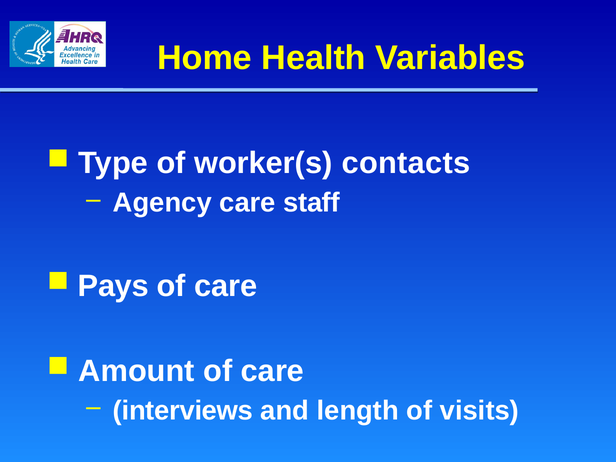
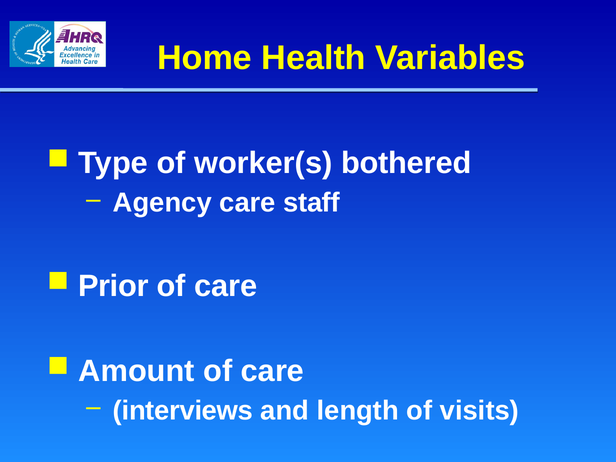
contacts: contacts -> bothered
Pays: Pays -> Prior
